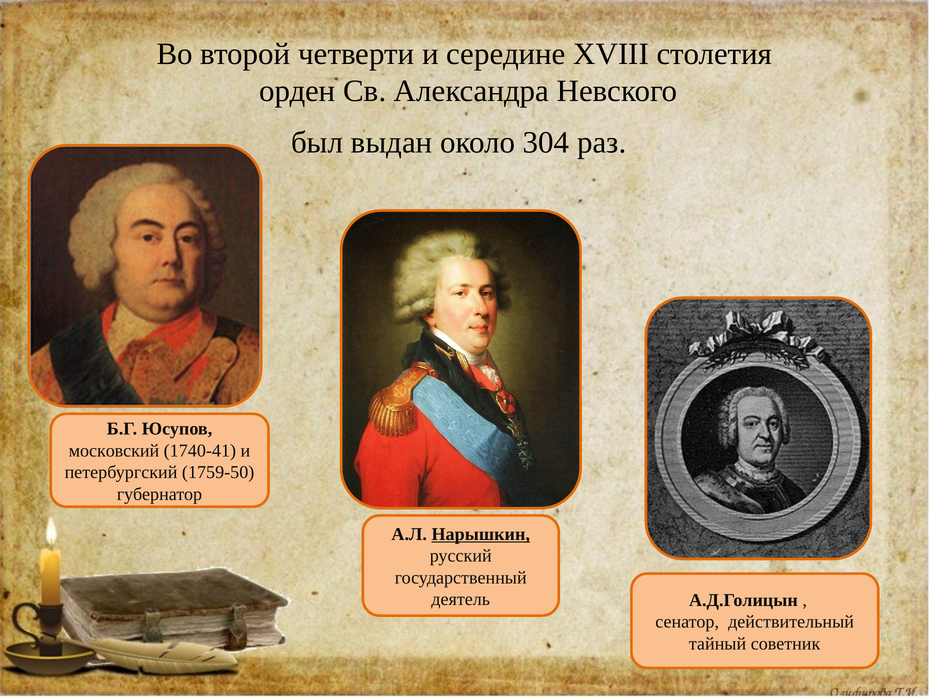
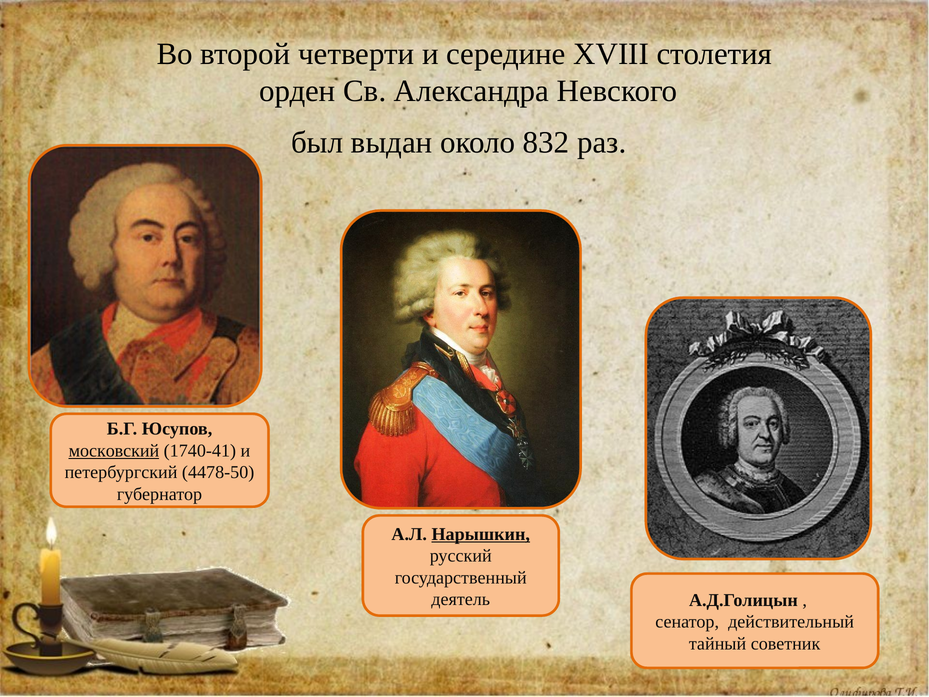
304: 304 -> 832
московский underline: none -> present
1759-50: 1759-50 -> 4478-50
